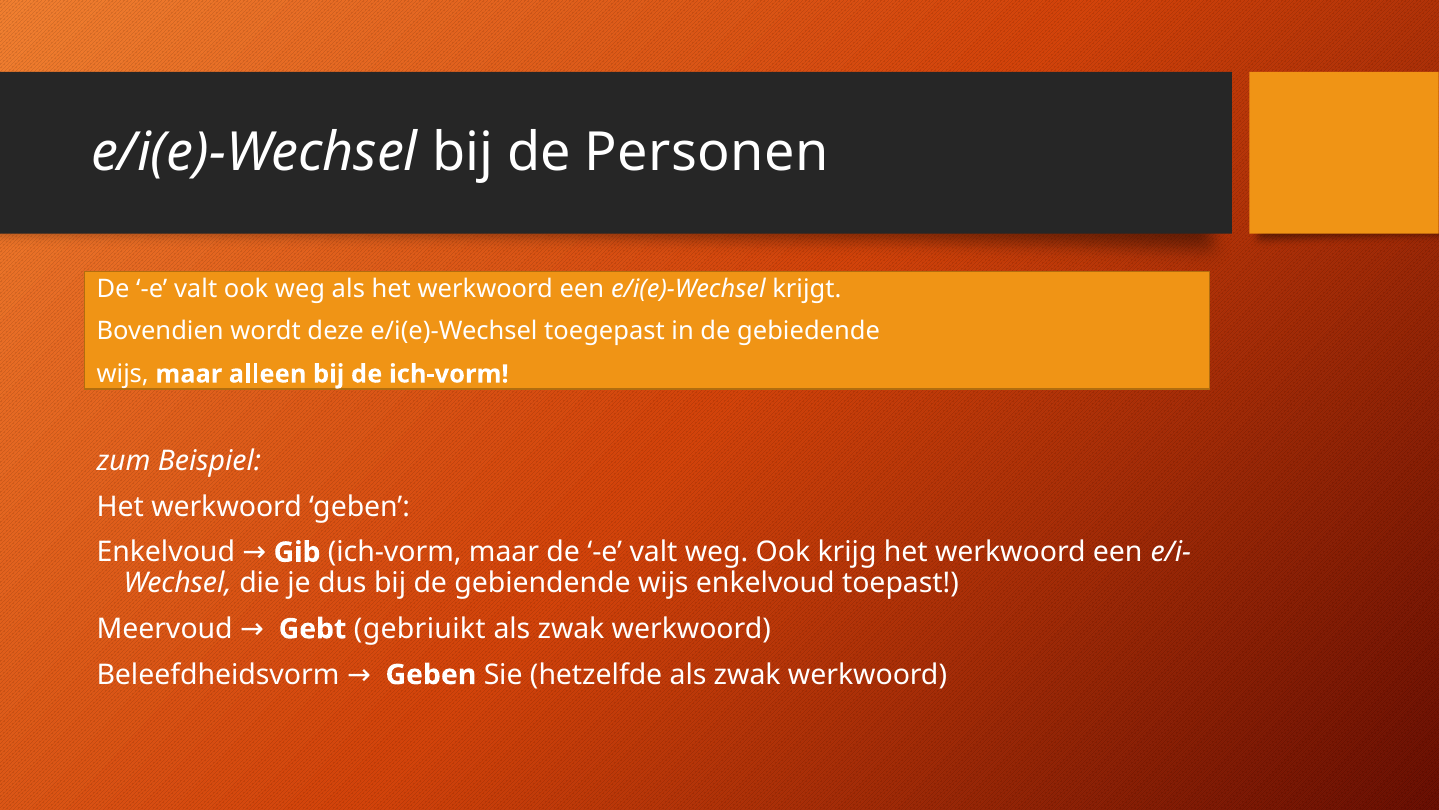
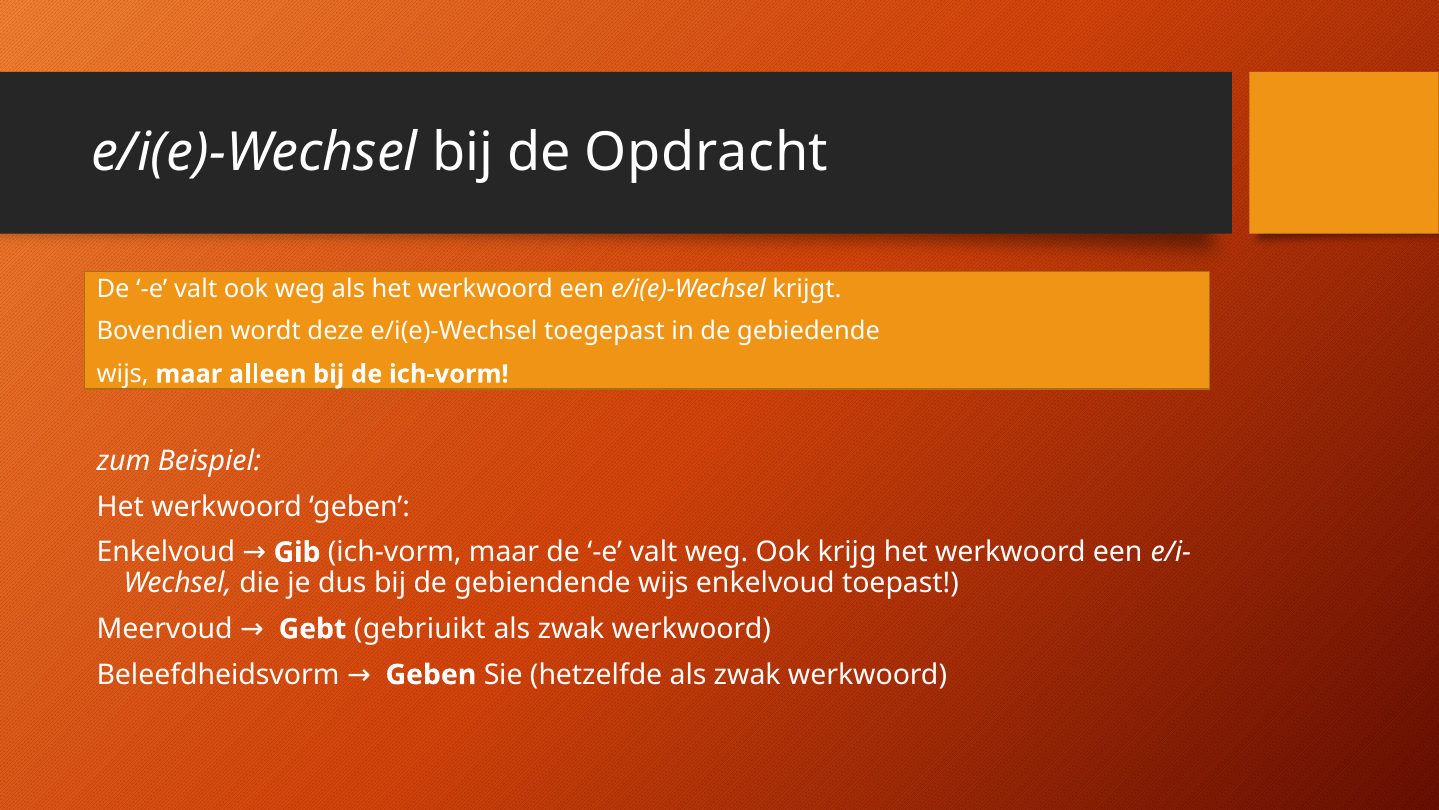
Personen: Personen -> Opdracht
